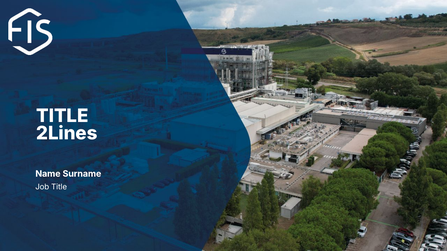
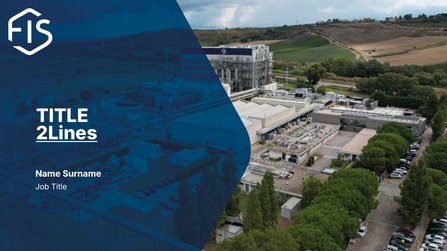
2Lines underline: none -> present
